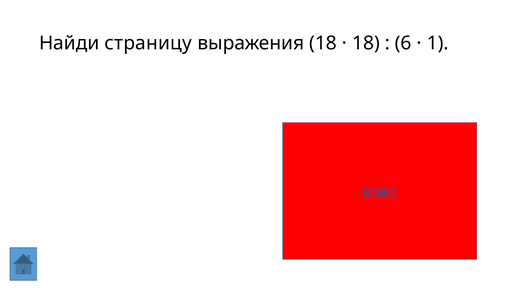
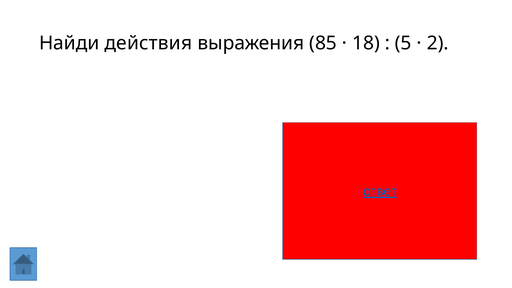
страницу: страницу -> действия
выражения 18: 18 -> 85
6: 6 -> 5
1: 1 -> 2
